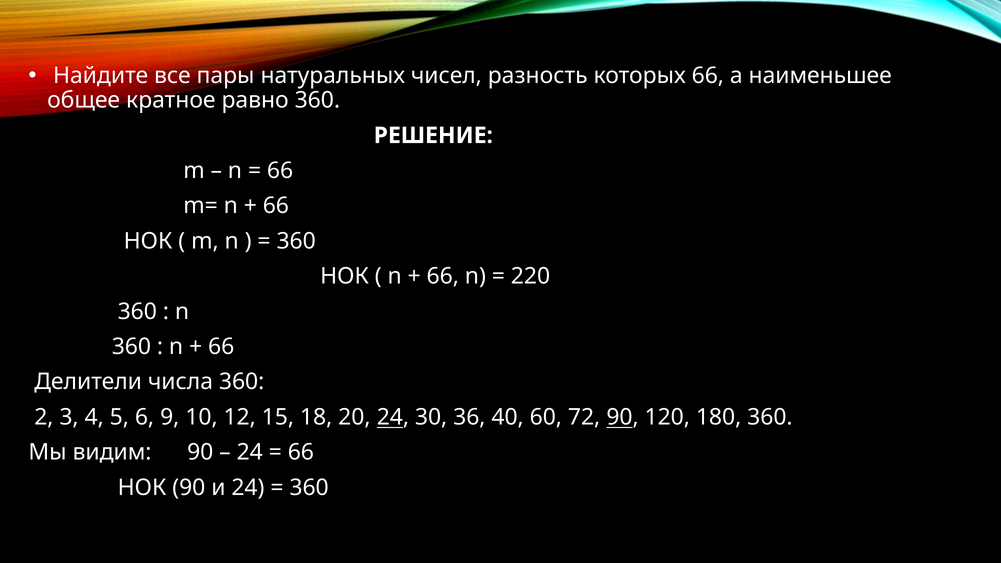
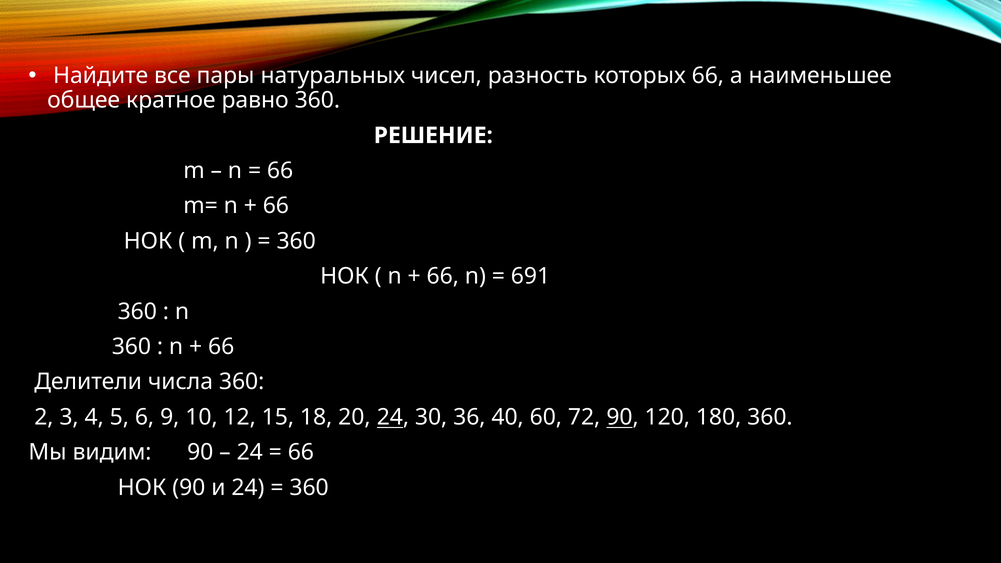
220: 220 -> 691
